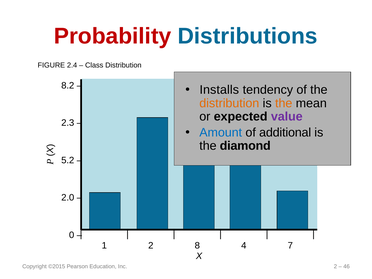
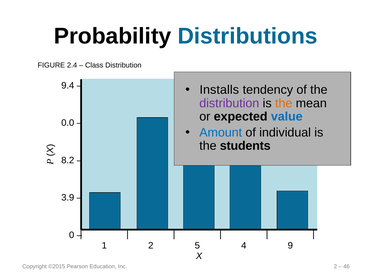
Probability colour: red -> black
8.2: 8.2 -> 9.4
distribution at (229, 103) colour: orange -> purple
value colour: purple -> blue
2.3: 2.3 -> 0.0
additional: additional -> individual
diamond: diamond -> students
5.2: 5.2 -> 8.2
2.0: 2.0 -> 3.9
8: 8 -> 5
7: 7 -> 9
